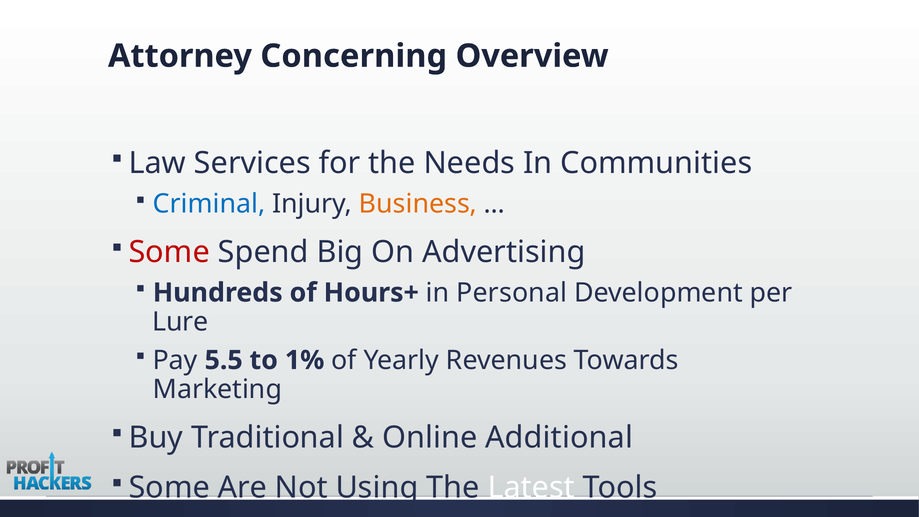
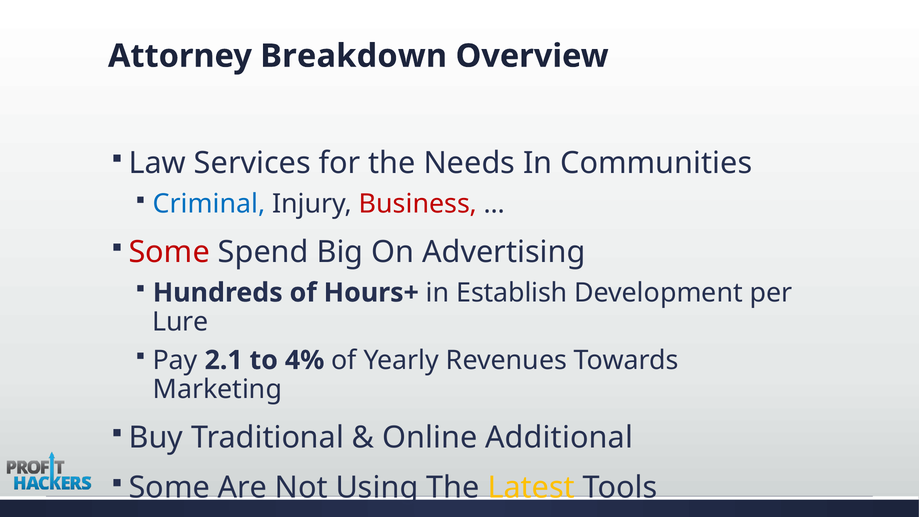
Concerning: Concerning -> Breakdown
Business colour: orange -> red
Personal: Personal -> Establish
5.5: 5.5 -> 2.1
1%: 1% -> 4%
Latest colour: white -> yellow
